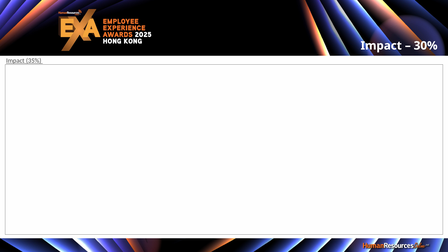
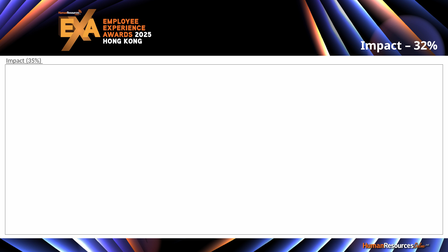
30%: 30% -> 32%
